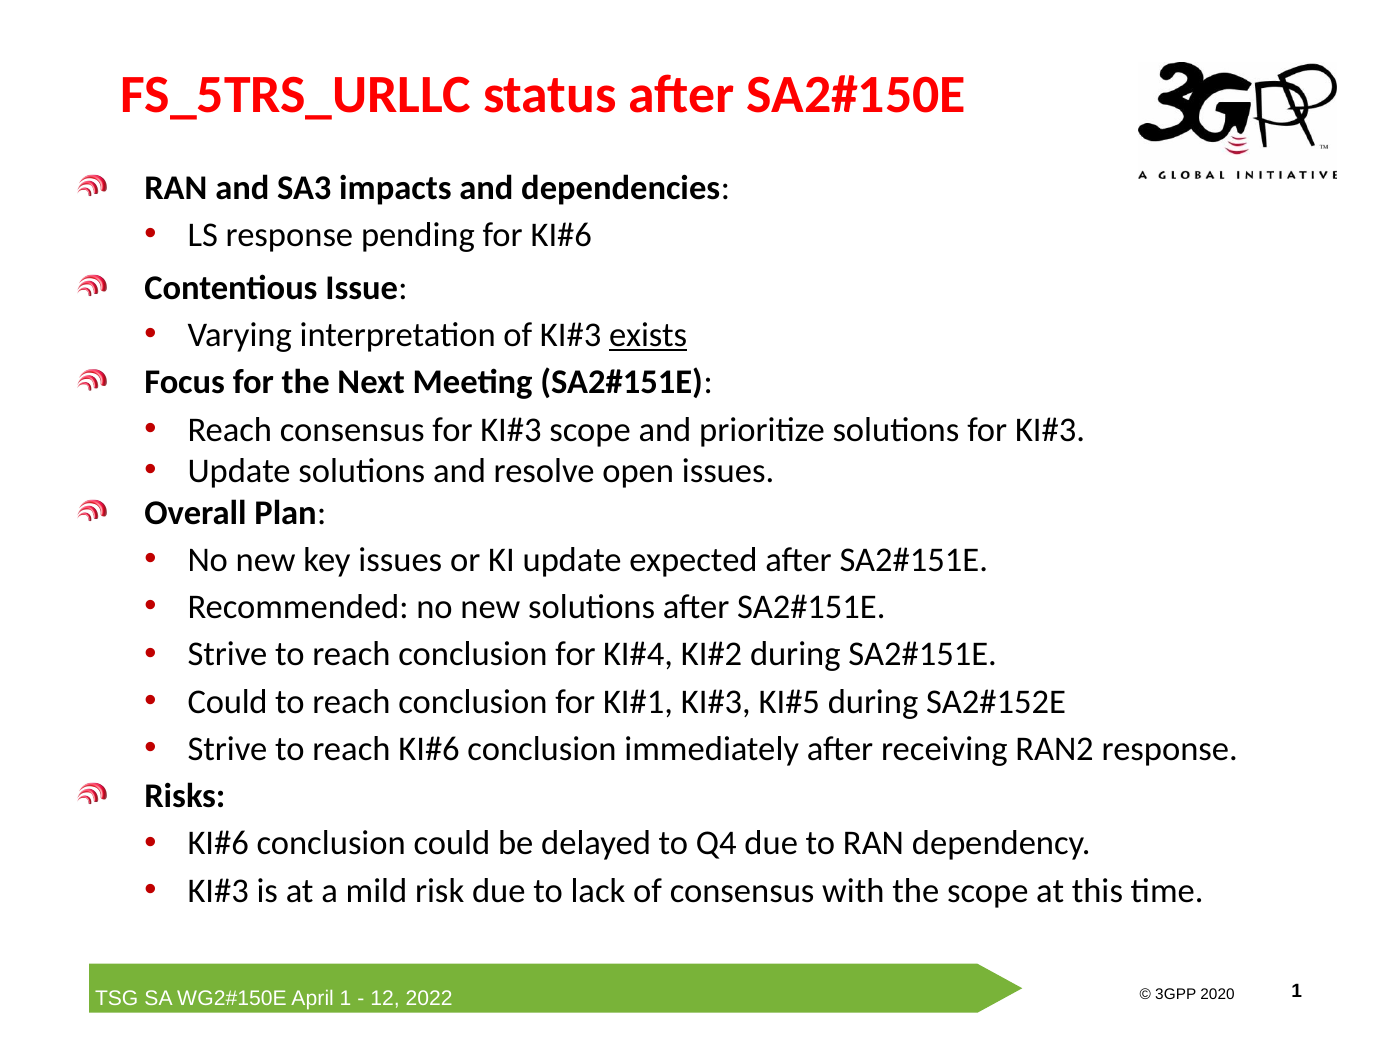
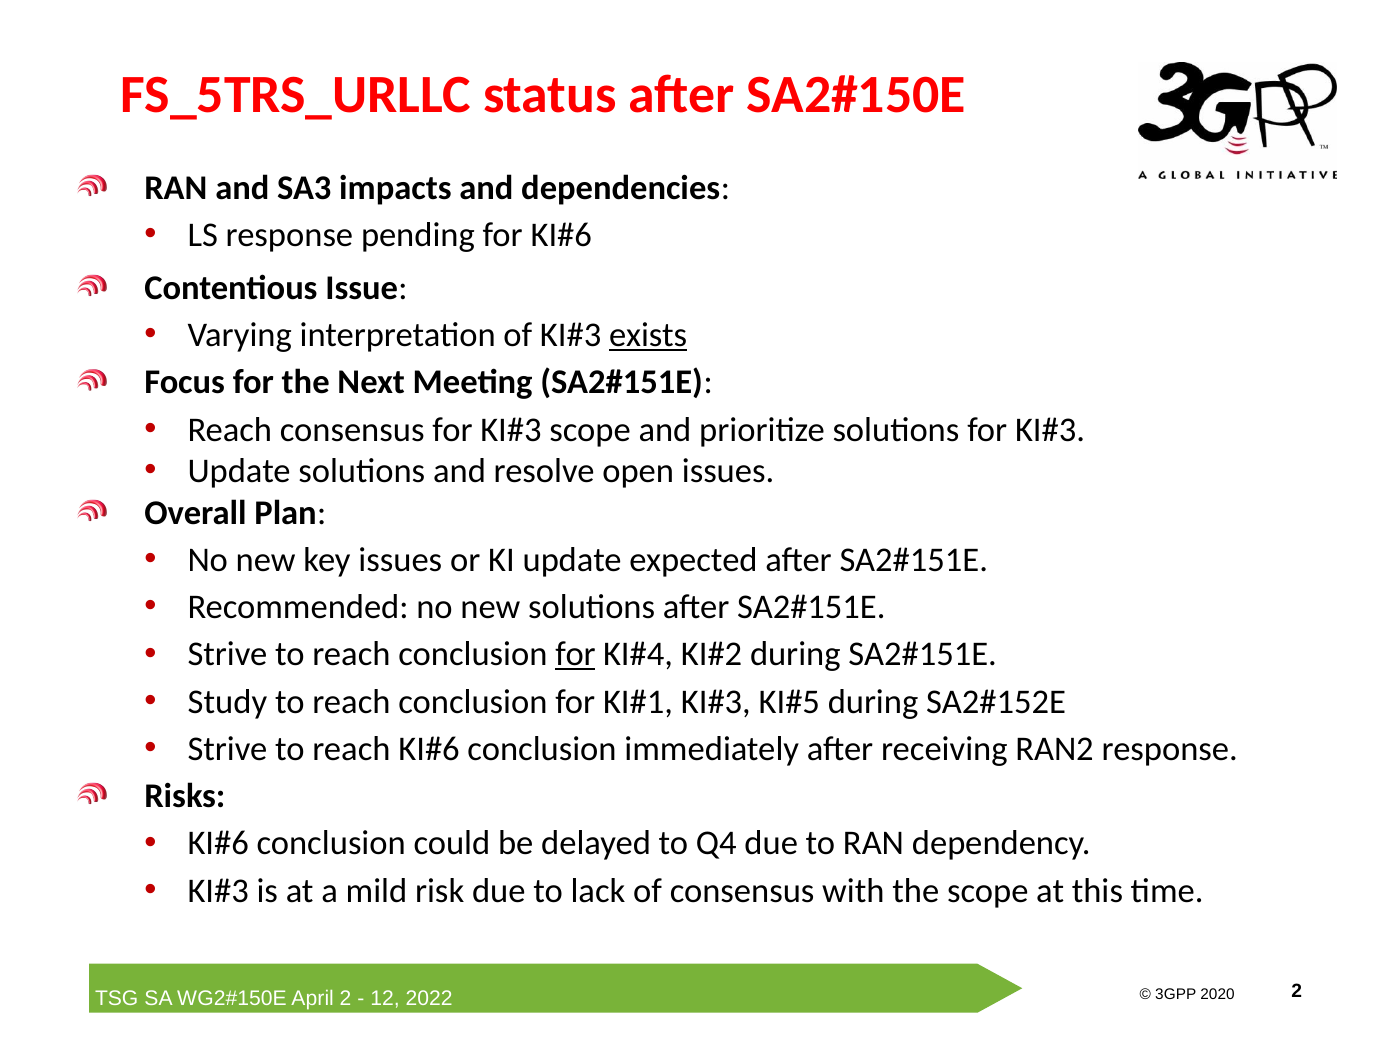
for at (575, 655) underline: none -> present
Could at (228, 702): Could -> Study
1 at (346, 998): 1 -> 2
1 at (1297, 992): 1 -> 2
